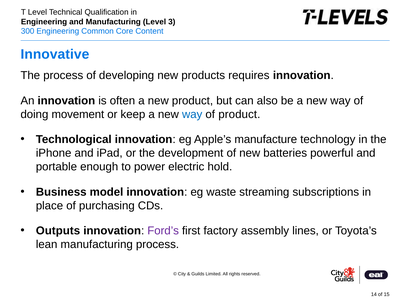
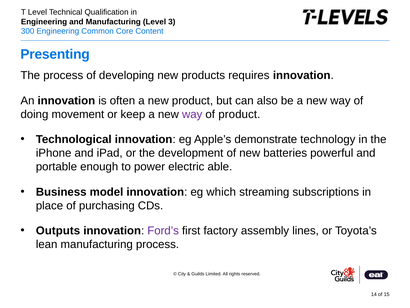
Innovative: Innovative -> Presenting
way at (192, 114) colour: blue -> purple
manufacture: manufacture -> demonstrate
hold: hold -> able
waste: waste -> which
